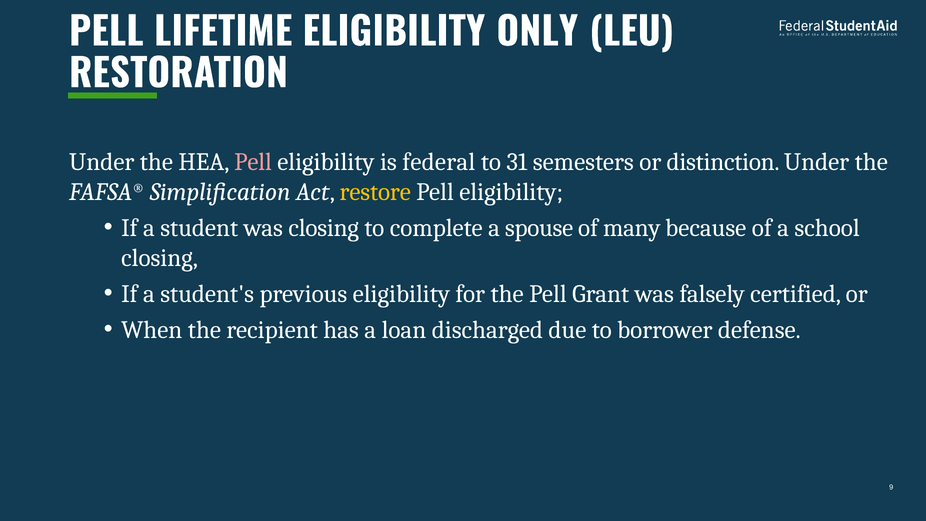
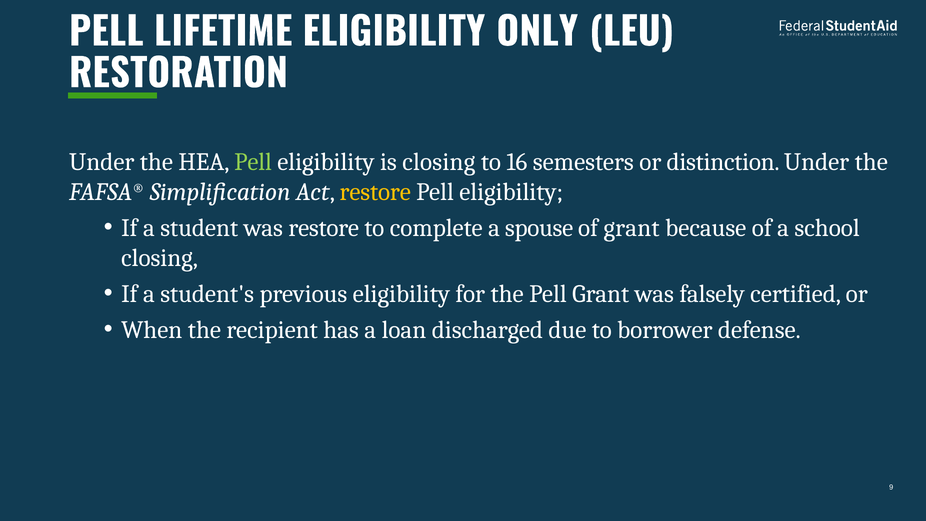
Pell at (253, 162) colour: pink -> light green
is federal: federal -> closing
31: 31 -> 16
was closing: closing -> restore
of many: many -> grant
